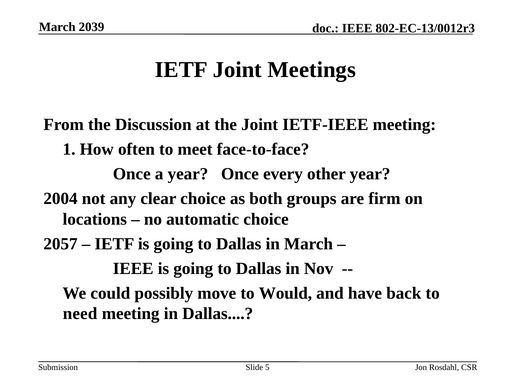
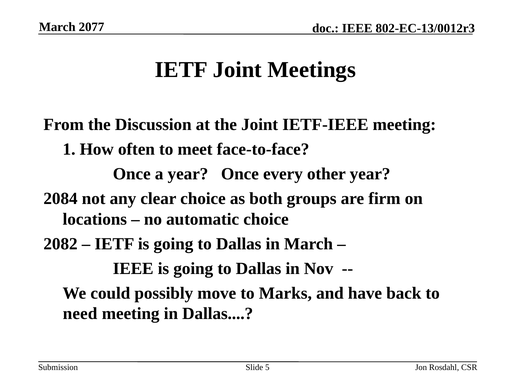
2039: 2039 -> 2077
2004: 2004 -> 2084
2057: 2057 -> 2082
Would: Would -> Marks
